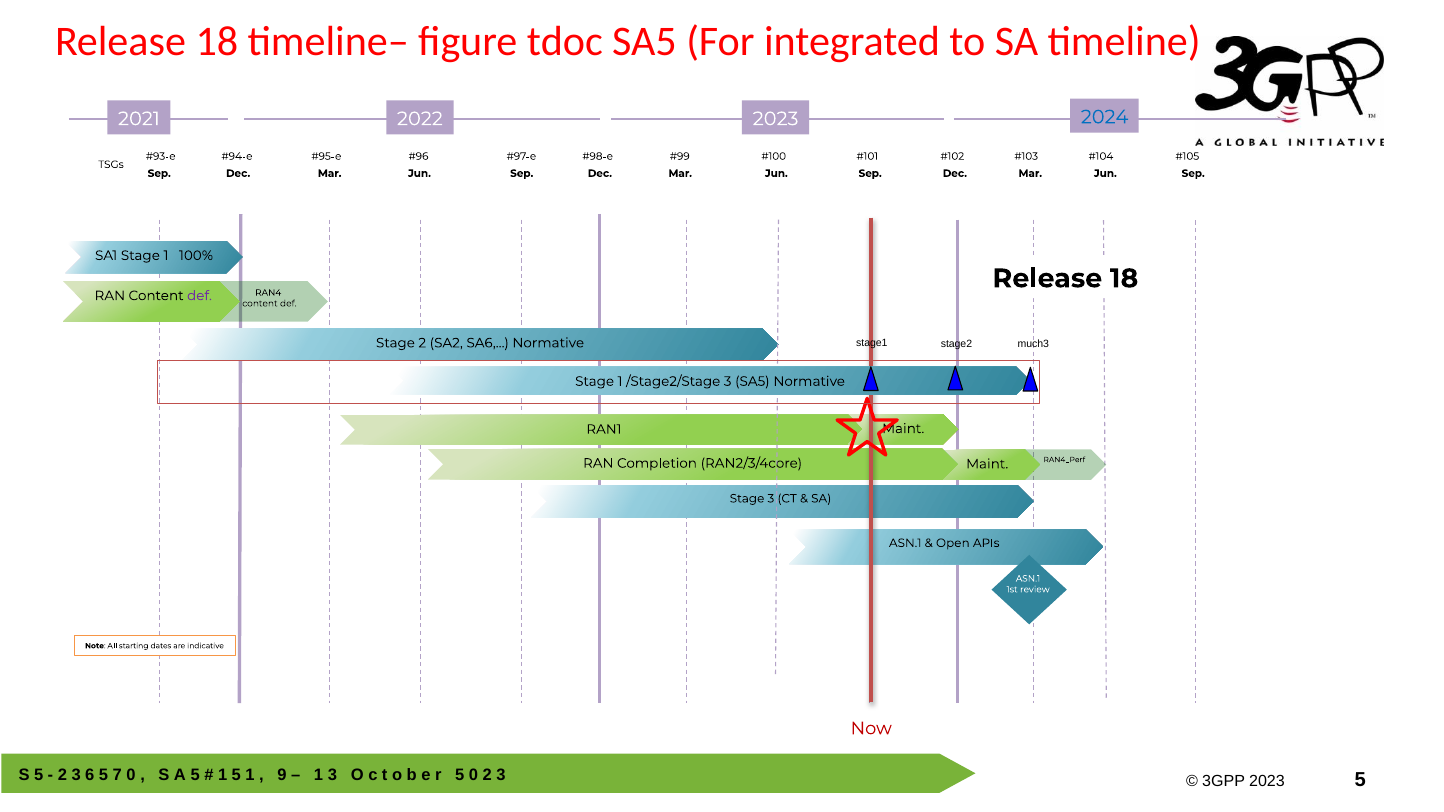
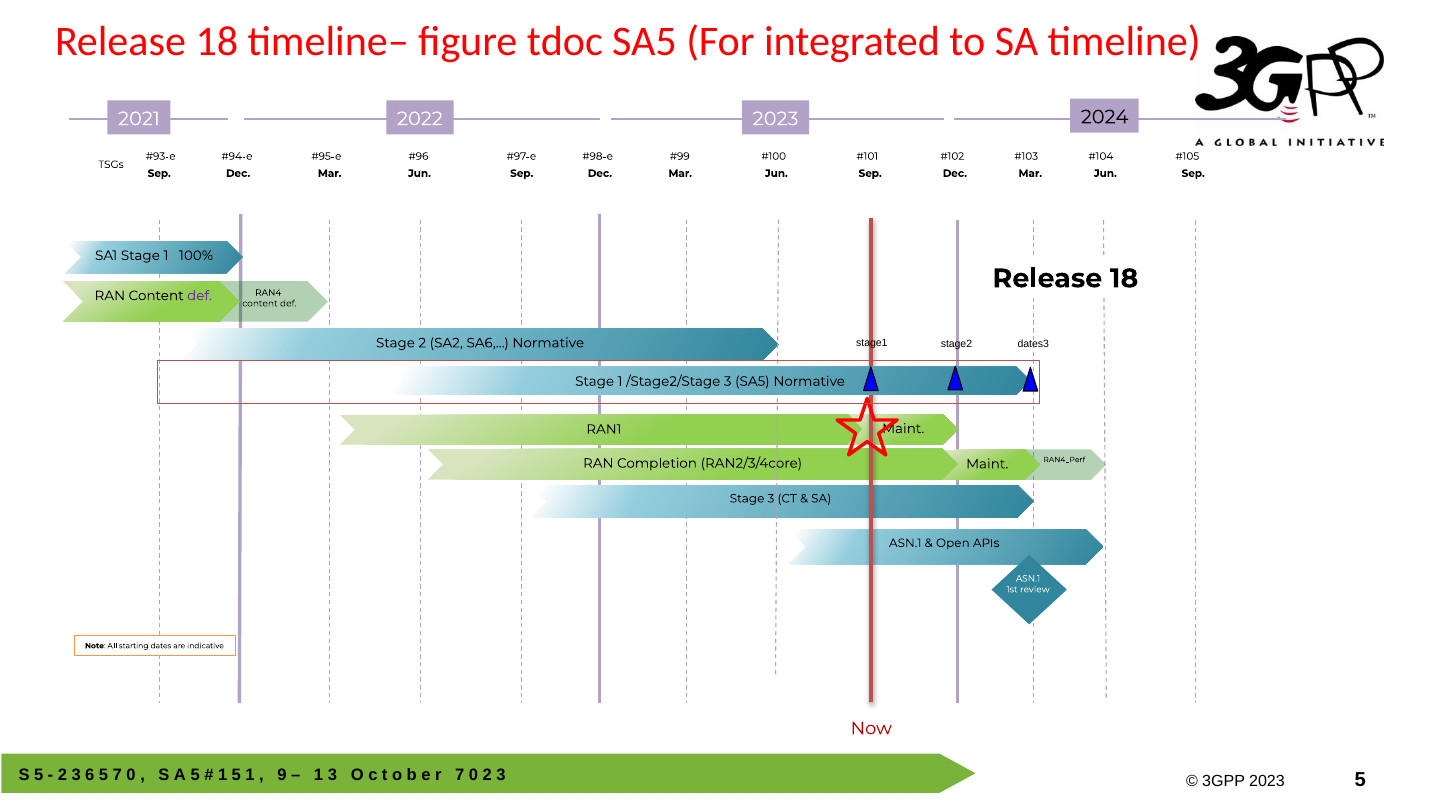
2024 colour: blue -> black
much3: much3 -> dates3
5 at (460, 776): 5 -> 7
